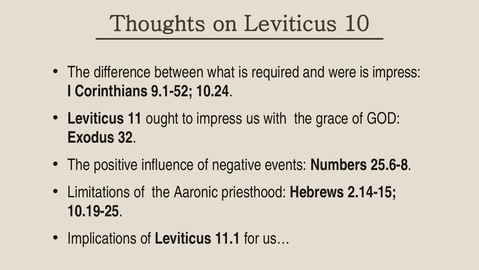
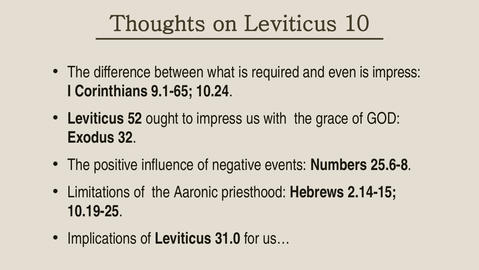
were: were -> even
9.1-52: 9.1-52 -> 9.1-65
11: 11 -> 52
11.1: 11.1 -> 31.0
